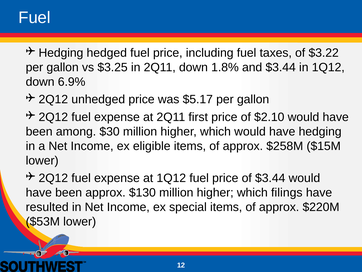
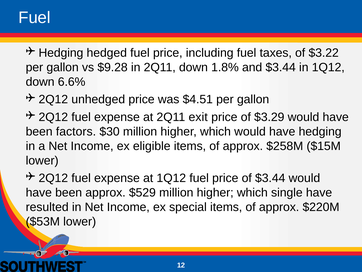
$3.25: $3.25 -> $9.28
6.9%: 6.9% -> 6.6%
$5.17: $5.17 -> $4.51
first: first -> exit
$2.10: $2.10 -> $3.29
among: among -> factors
$130: $130 -> $529
filings: filings -> single
